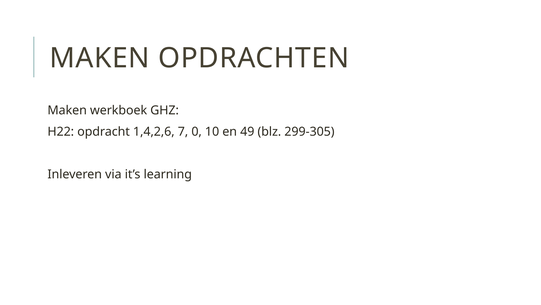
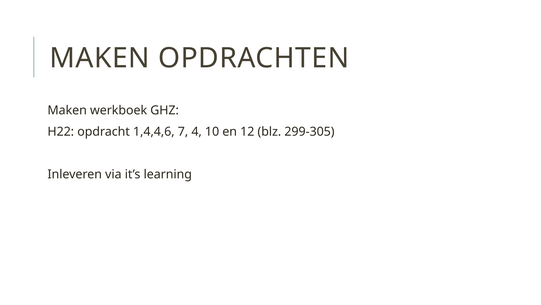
1,4,2,6: 1,4,2,6 -> 1,4,4,6
0: 0 -> 4
49: 49 -> 12
